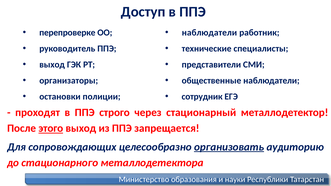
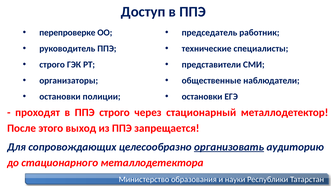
наблюдатели at (209, 33): наблюдатели -> председатель
выход at (52, 65): выход -> строго
сотрудник at (202, 97): сотрудник -> остановки
этого underline: present -> none
